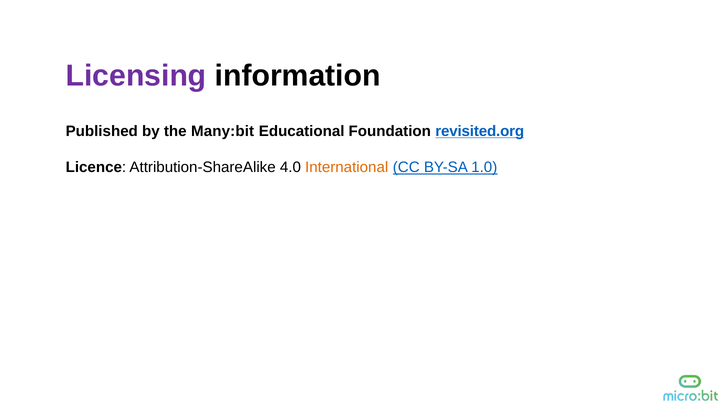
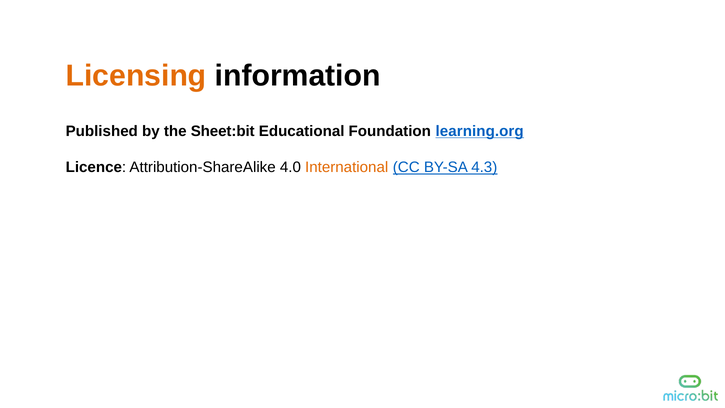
Licensing colour: purple -> orange
Many:bit: Many:bit -> Sheet:bit
revisited.org: revisited.org -> learning.org
1.0: 1.0 -> 4.3
